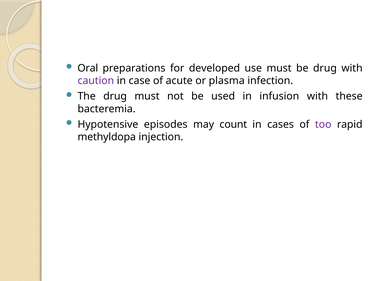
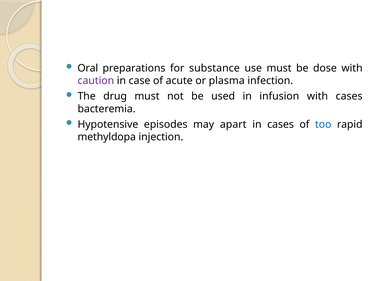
developed: developed -> substance
be drug: drug -> dose
with these: these -> cases
count: count -> apart
too colour: purple -> blue
